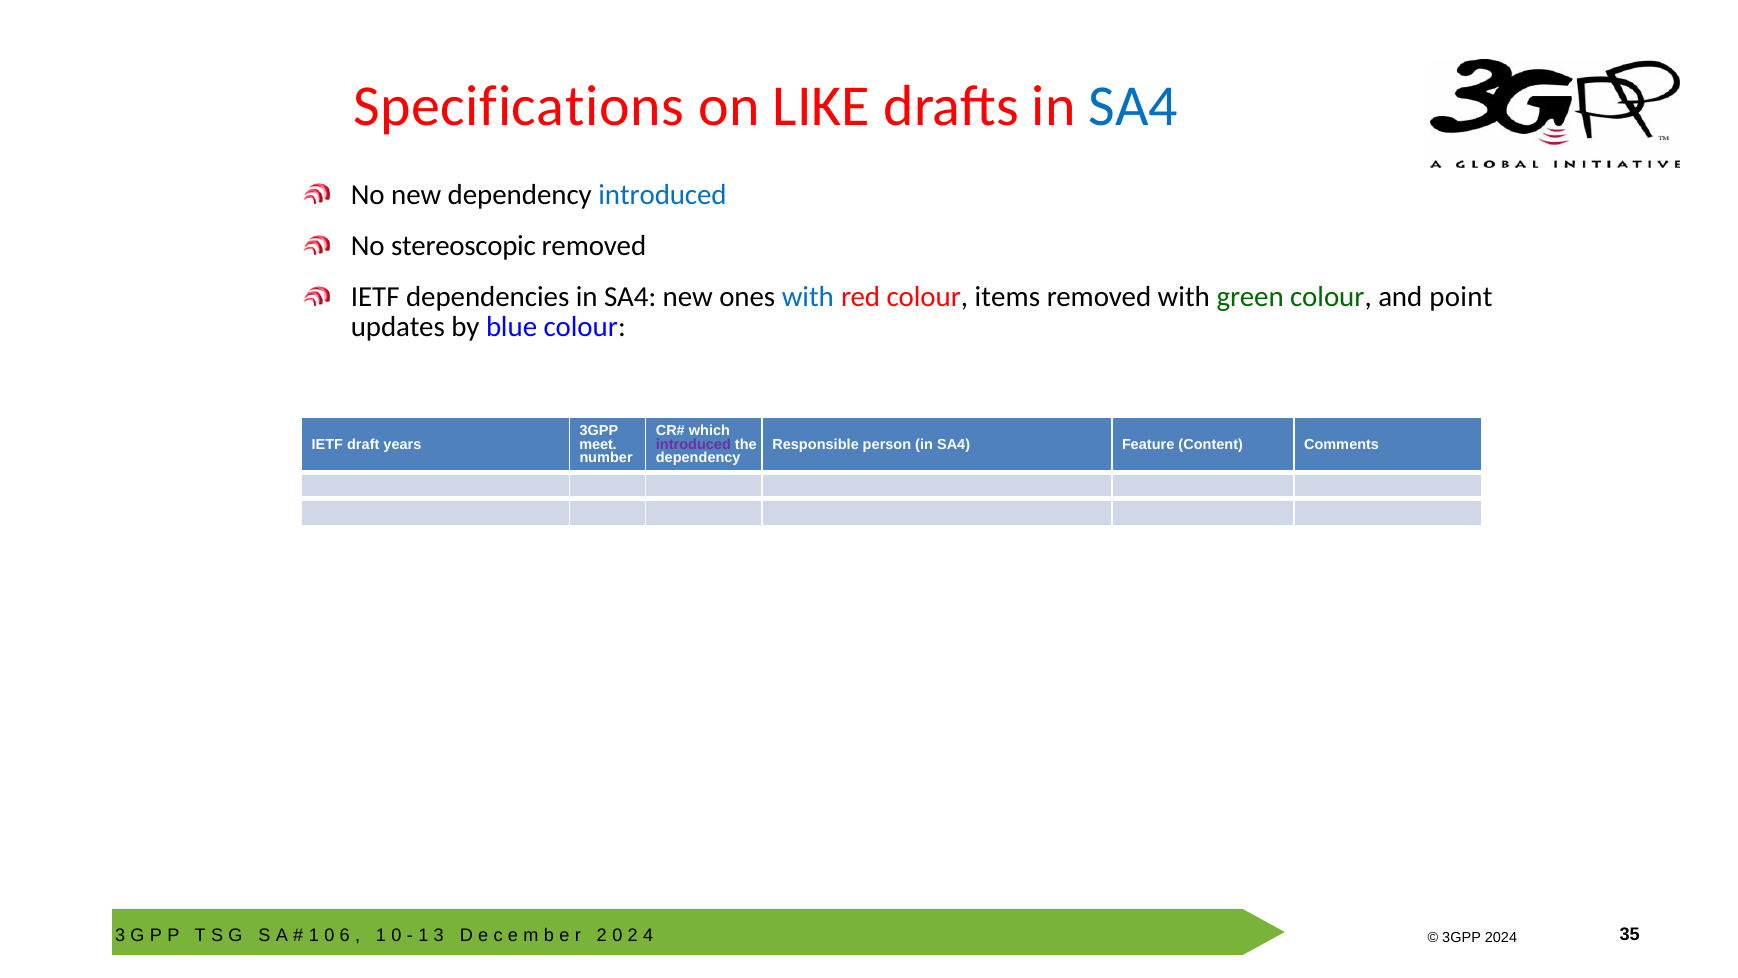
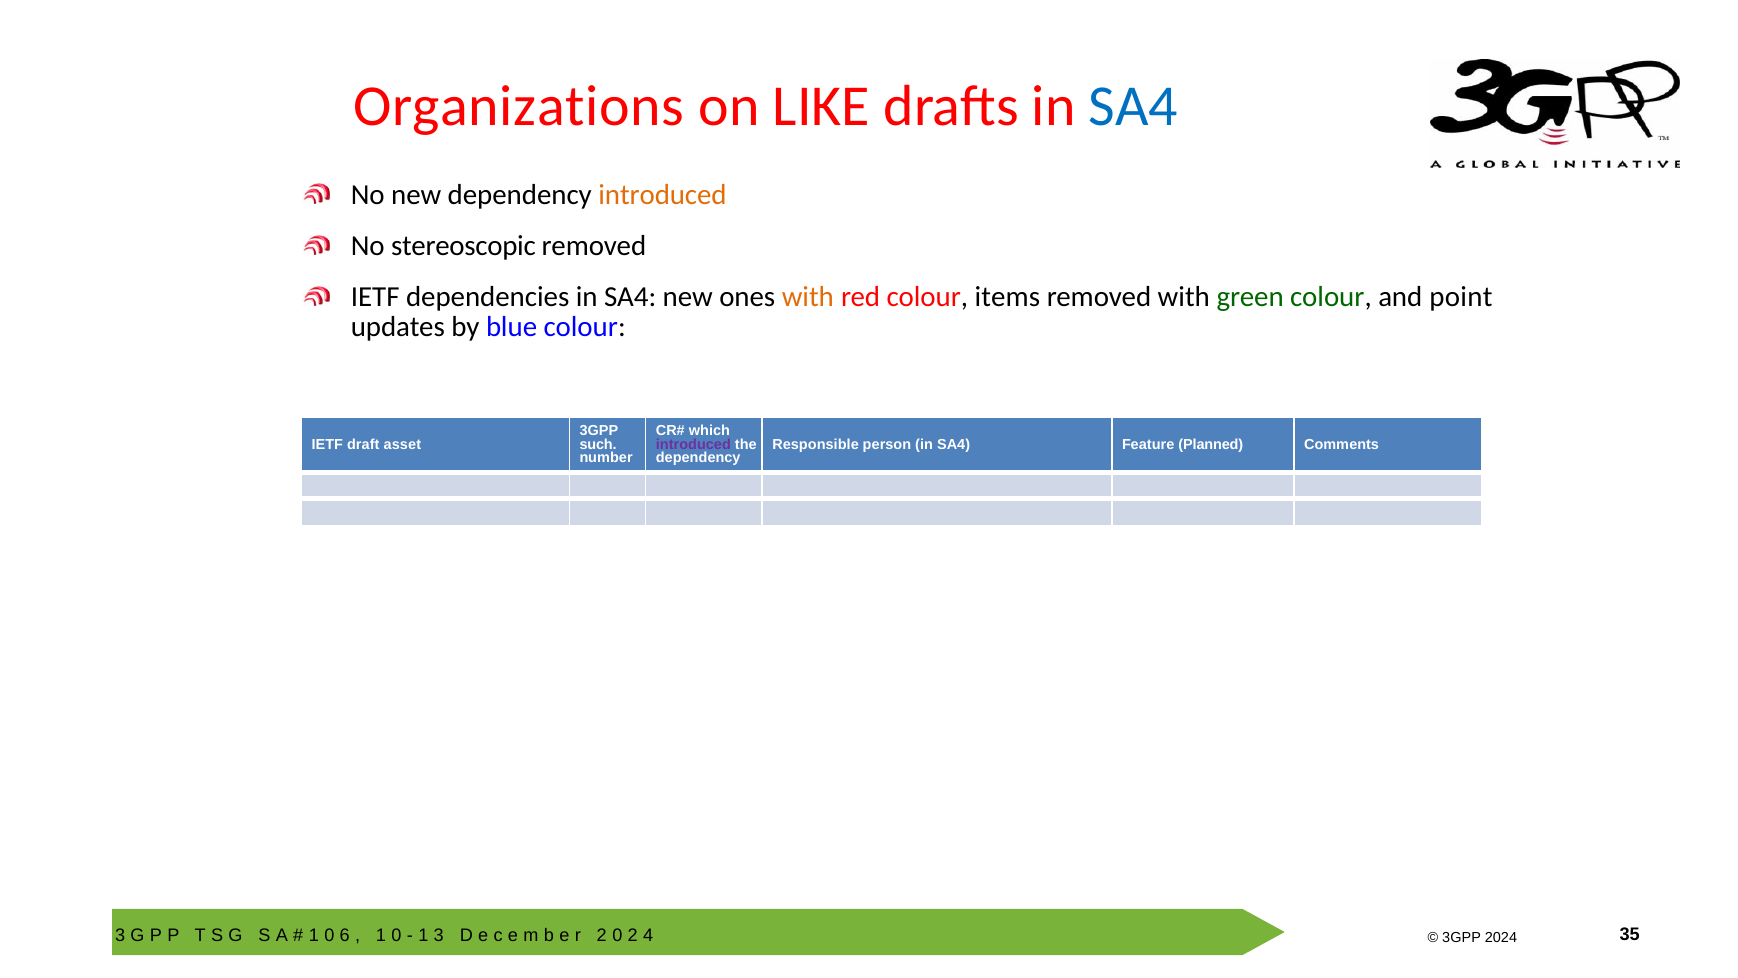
Specifications: Specifications -> Organizations
introduced at (662, 195) colour: blue -> orange
with at (808, 297) colour: blue -> orange
years: years -> asset
meet: meet -> such
Content: Content -> Planned
